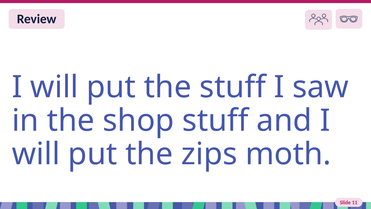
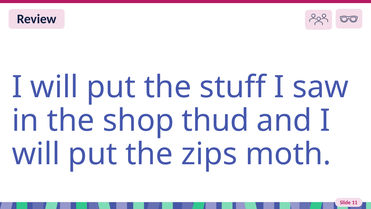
shop stuff: stuff -> thud
